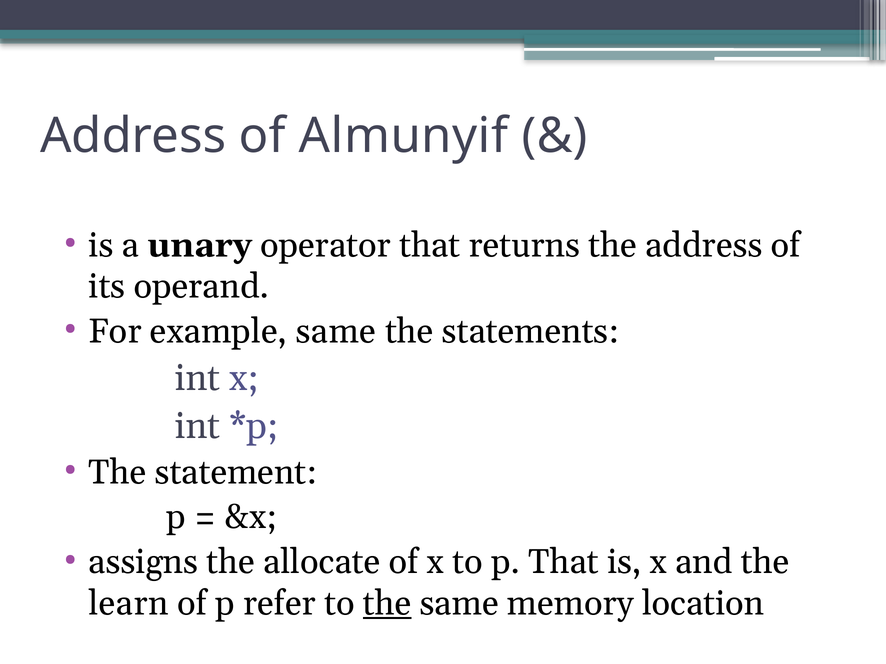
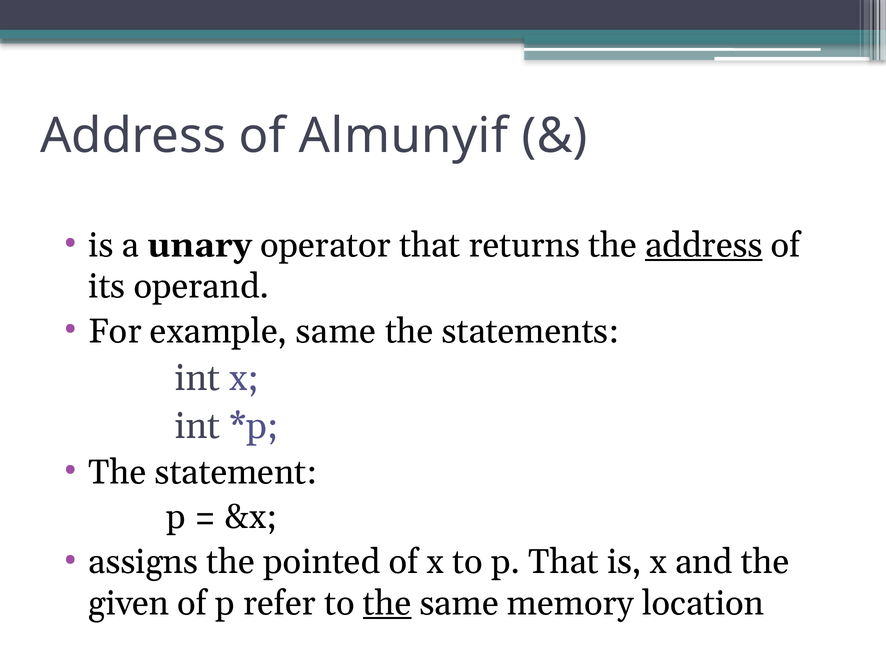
address at (704, 245) underline: none -> present
allocate: allocate -> pointed
learn: learn -> given
